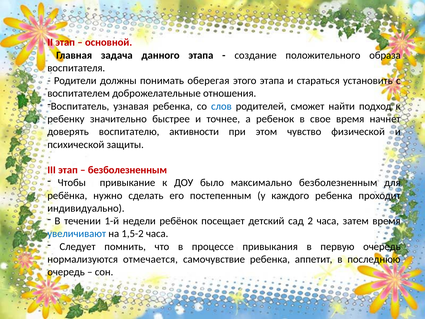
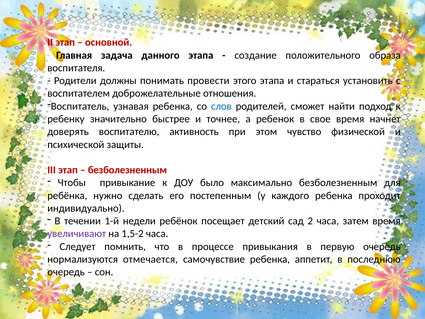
оберегая: оберегая -> провести
активности: активности -> активность
увеличивают colour: blue -> purple
